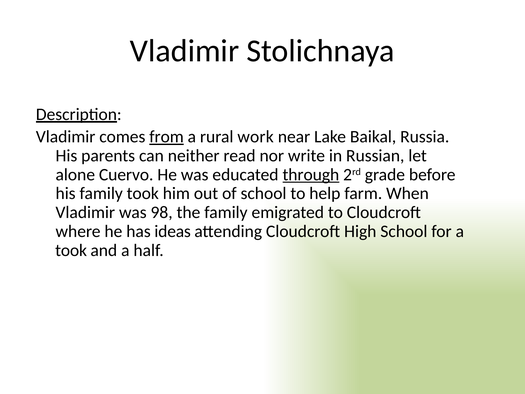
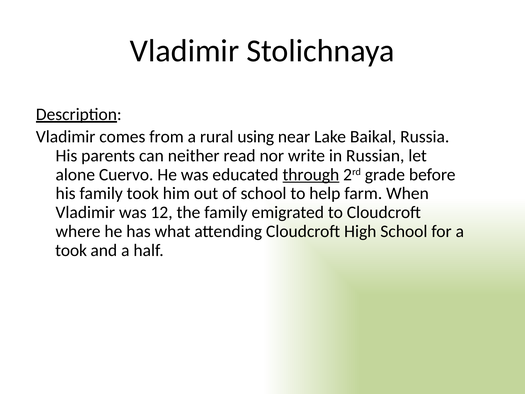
from underline: present -> none
work: work -> using
98: 98 -> 12
ideas: ideas -> what
